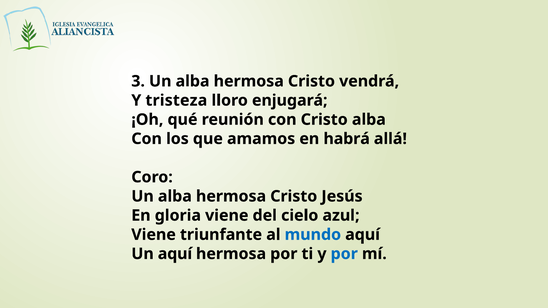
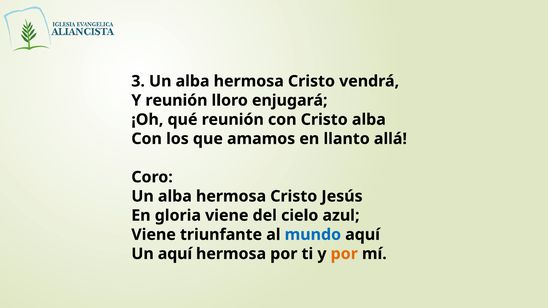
Y tristeza: tristeza -> reunión
habrá: habrá -> llanto
por at (344, 254) colour: blue -> orange
